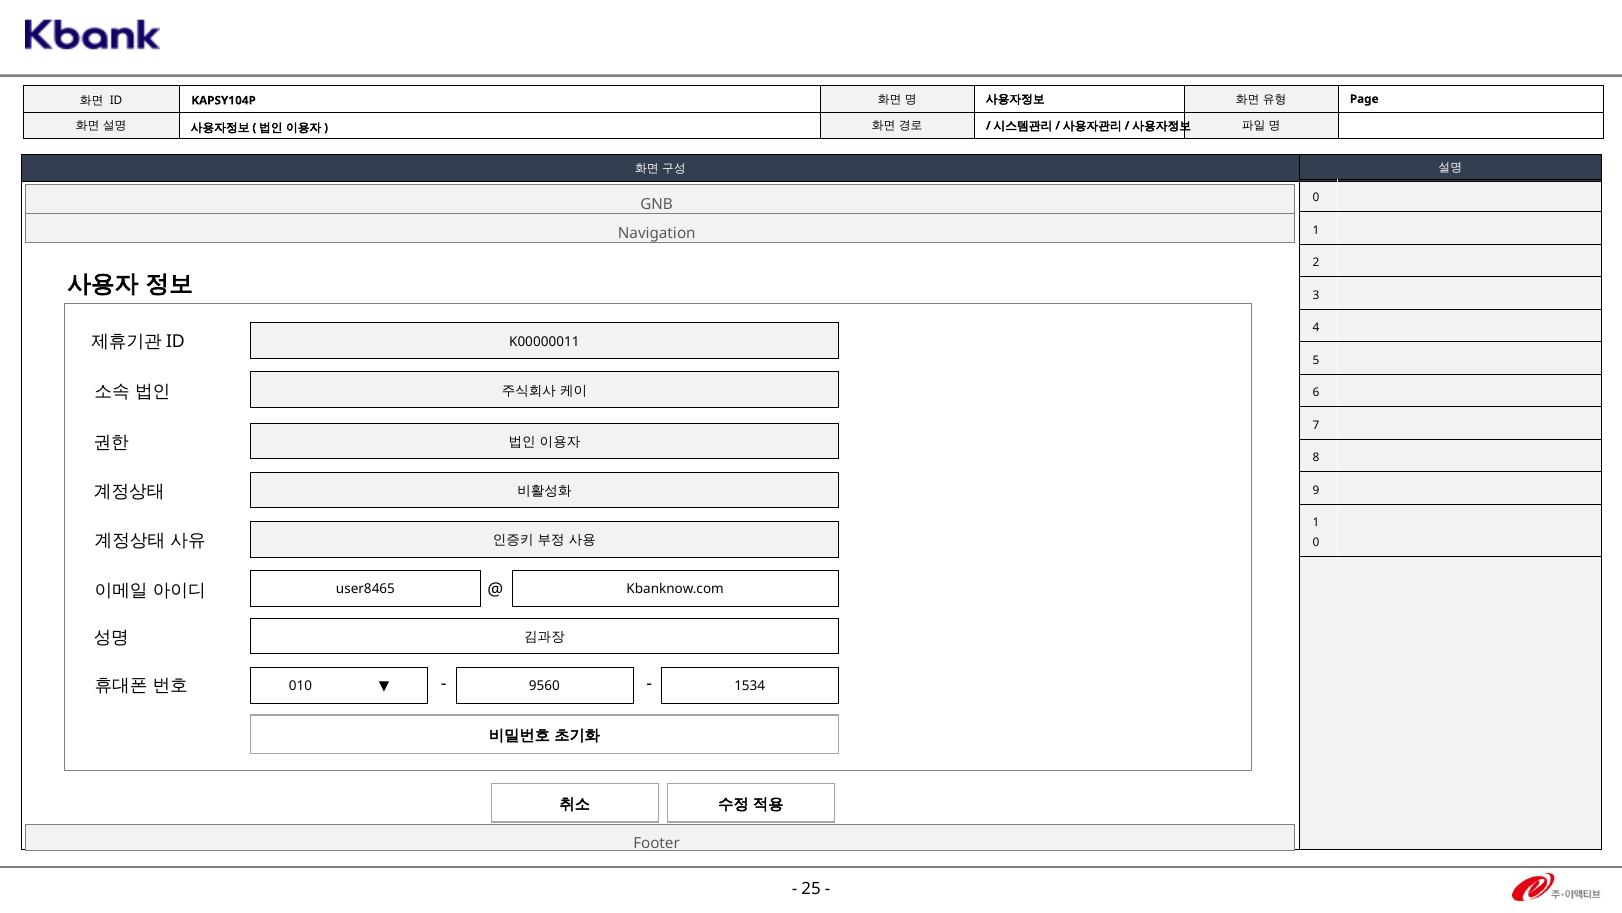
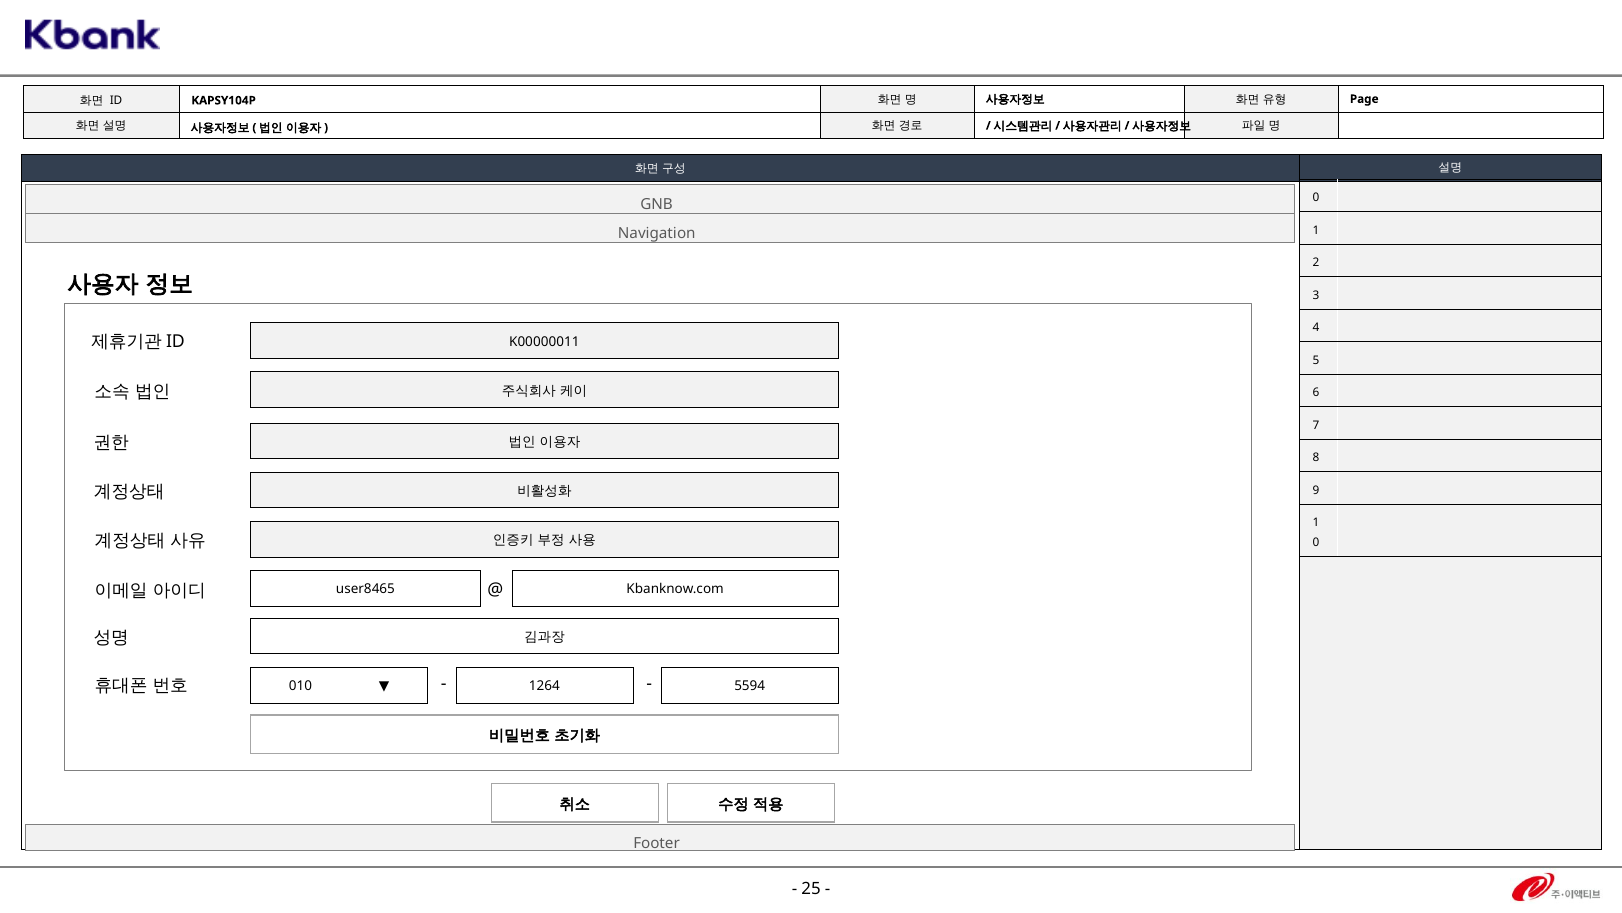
9560: 9560 -> 1264
1534: 1534 -> 5594
